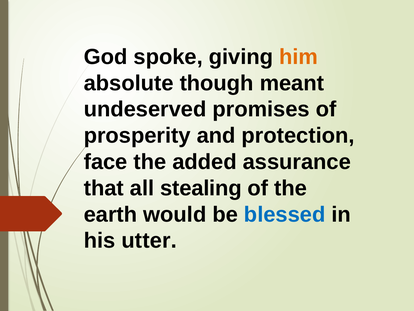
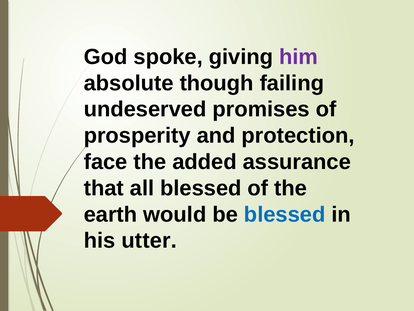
him colour: orange -> purple
meant: meant -> failing
all stealing: stealing -> blessed
